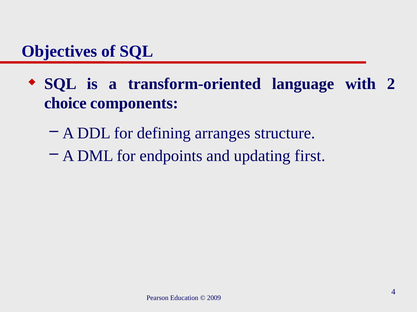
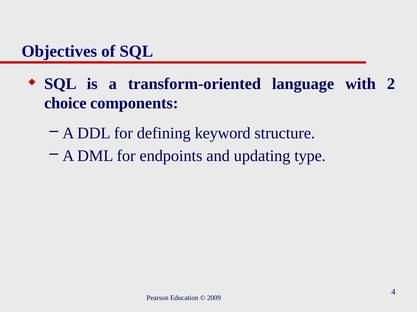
arranges: arranges -> keyword
first: first -> type
